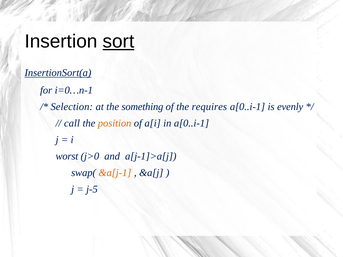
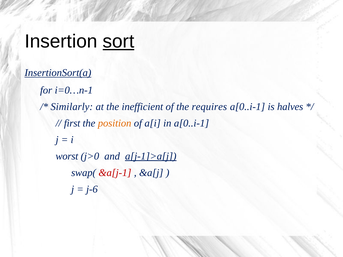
Selection: Selection -> Similarly
something: something -> inefficient
evenly: evenly -> halves
call: call -> first
a[j-1]>a[j underline: none -> present
&a[j-1 colour: orange -> red
j-5: j-5 -> j-6
